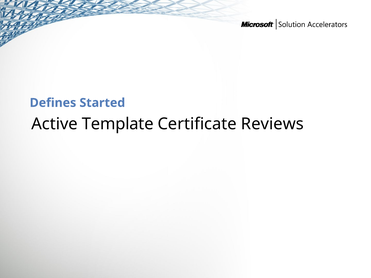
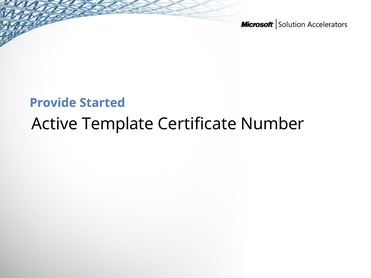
Defines: Defines -> Provide
Reviews: Reviews -> Number
